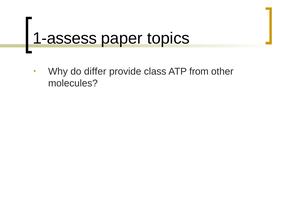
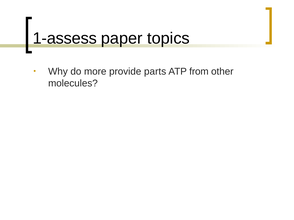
differ: differ -> more
class: class -> parts
